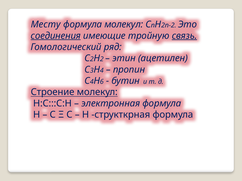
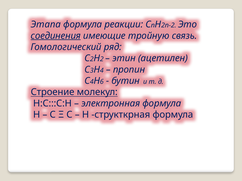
Месту: Месту -> Этапа
формула молекул: молекул -> реакции
связь underline: present -> none
